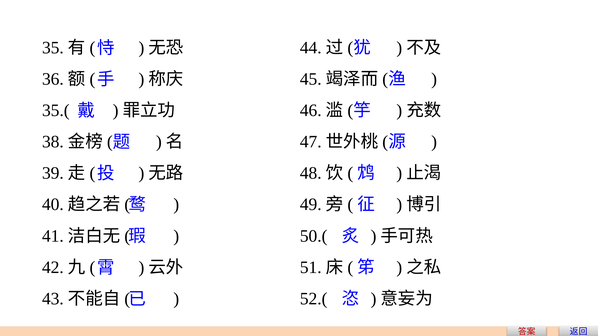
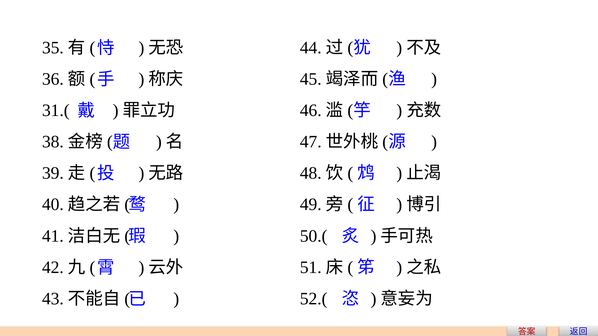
35.(: 35.( -> 31.(
